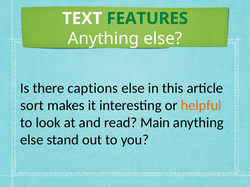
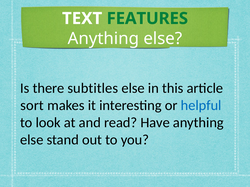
captions: captions -> subtitles
helpful colour: orange -> blue
Main: Main -> Have
